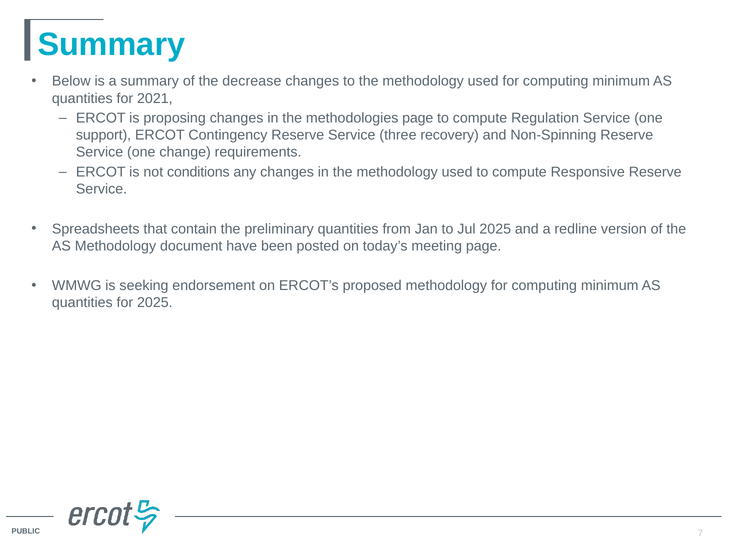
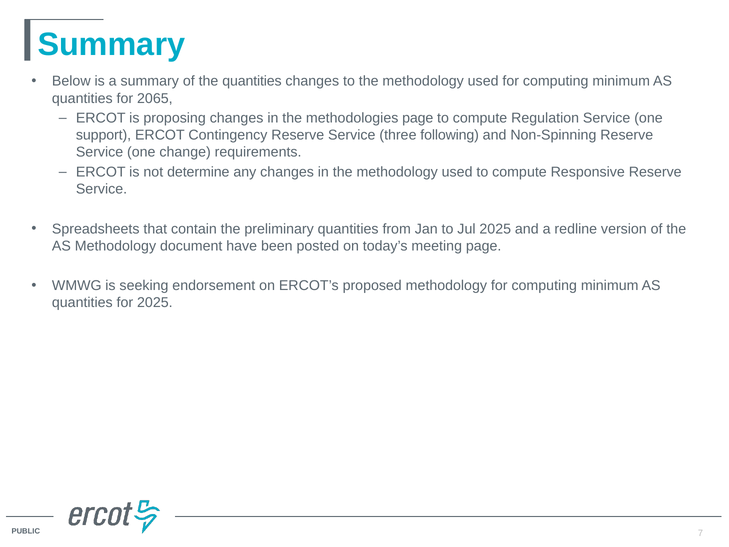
the decrease: decrease -> quantities
2021: 2021 -> 2065
recovery: recovery -> following
conditions: conditions -> determine
